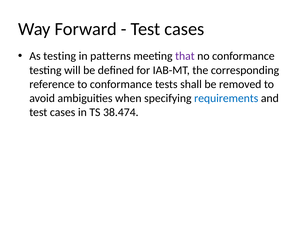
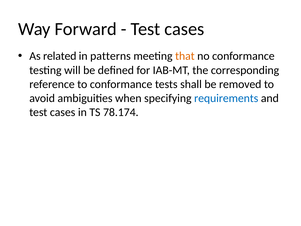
As testing: testing -> related
that colour: purple -> orange
38.474: 38.474 -> 78.174
